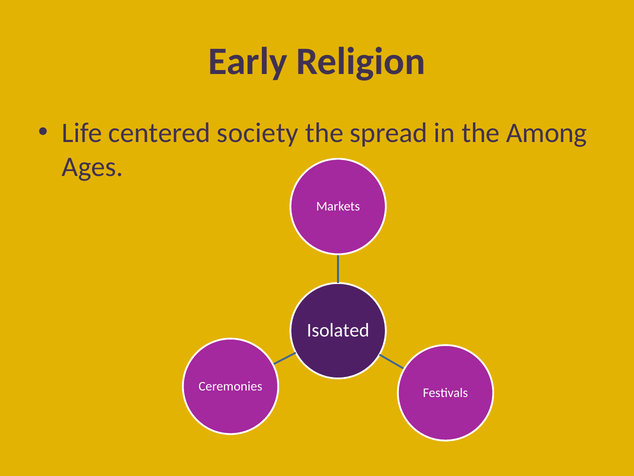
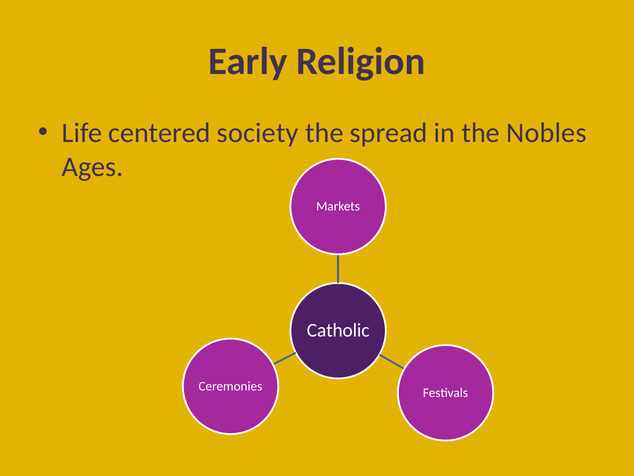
Among: Among -> Nobles
Isolated: Isolated -> Catholic
